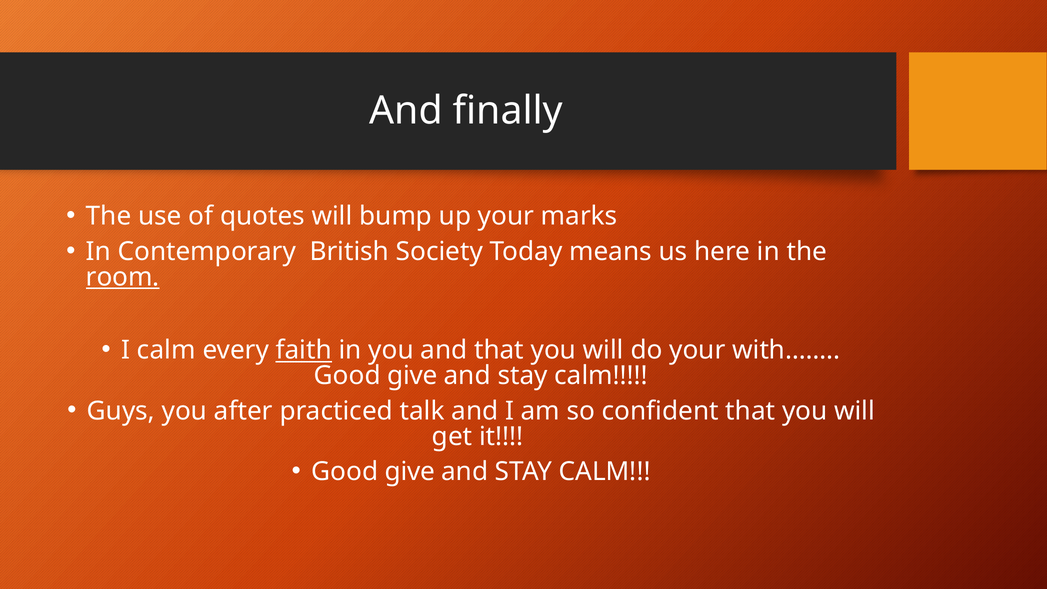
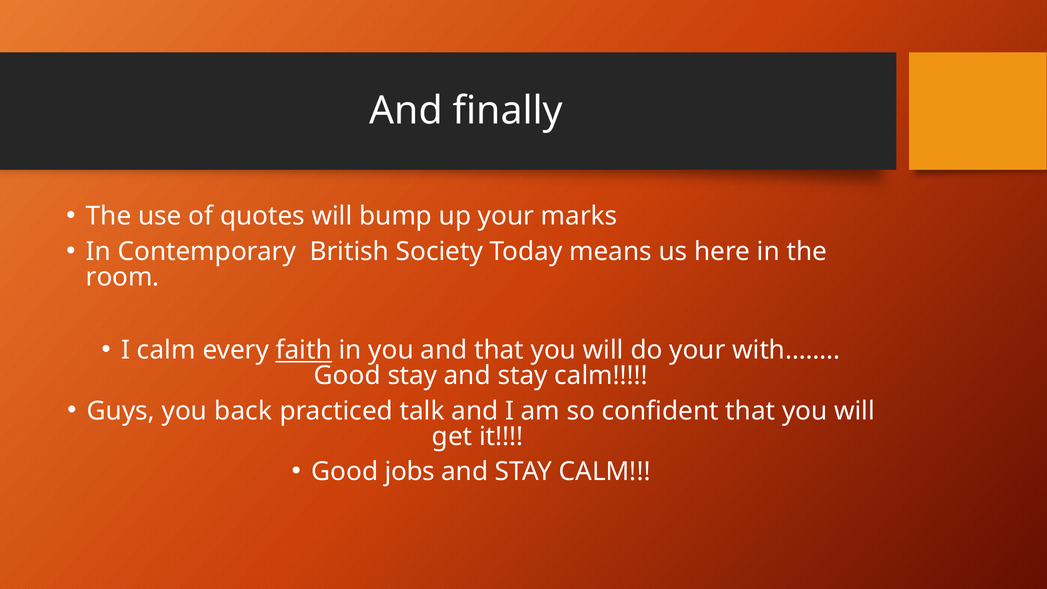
room underline: present -> none
give at (412, 376): give -> stay
after: after -> back
give at (410, 472): give -> jobs
